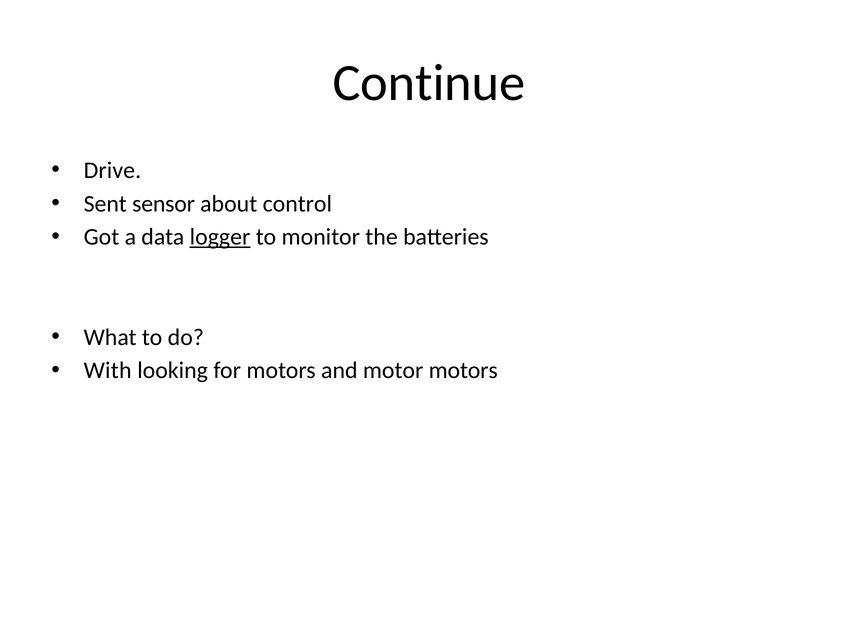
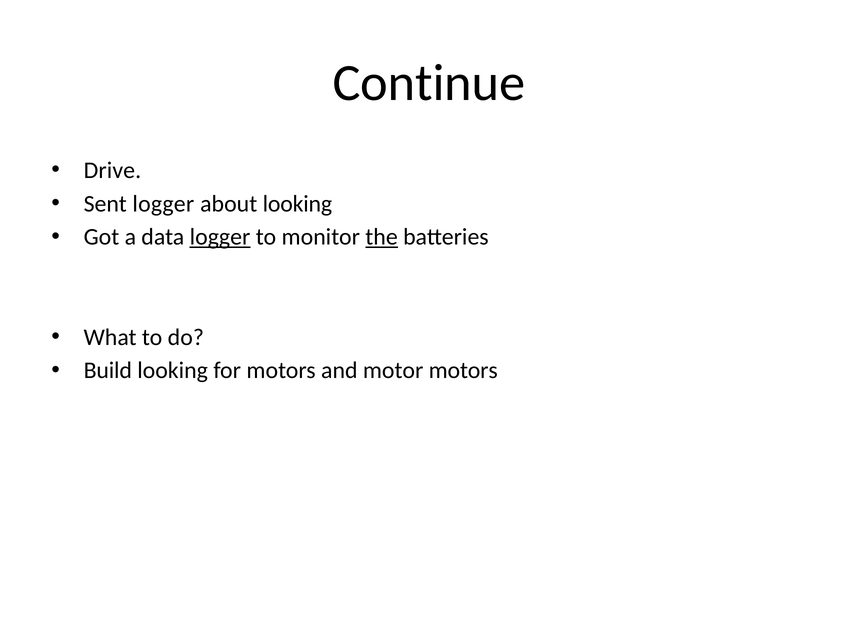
Sent sensor: sensor -> logger
about control: control -> looking
the underline: none -> present
With: With -> Build
